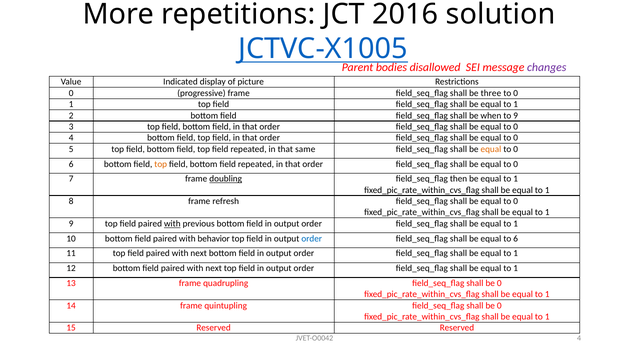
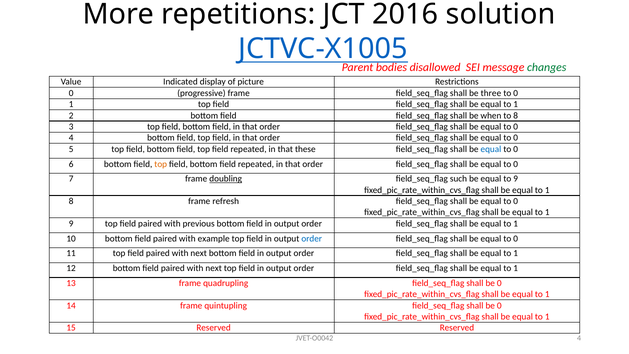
changes colour: purple -> green
to 9: 9 -> 8
same: same -> these
equal at (491, 149) colour: orange -> blue
then: then -> such
1 at (516, 179): 1 -> 9
with at (172, 223) underline: present -> none
behavior: behavior -> example
6 at (516, 238): 6 -> 0
